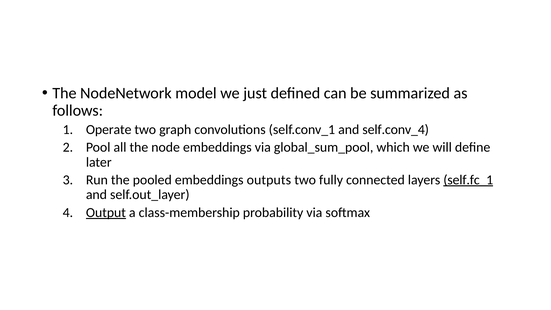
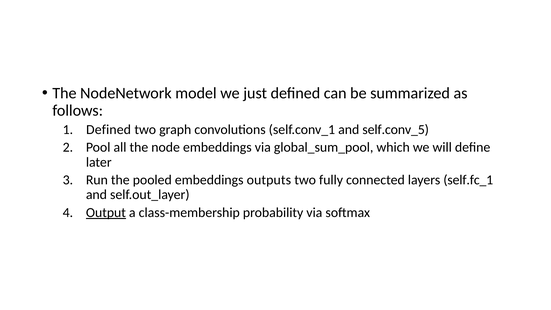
Operate at (109, 130): Operate -> Defined
self.conv_4: self.conv_4 -> self.conv_5
self.fc_1 underline: present -> none
